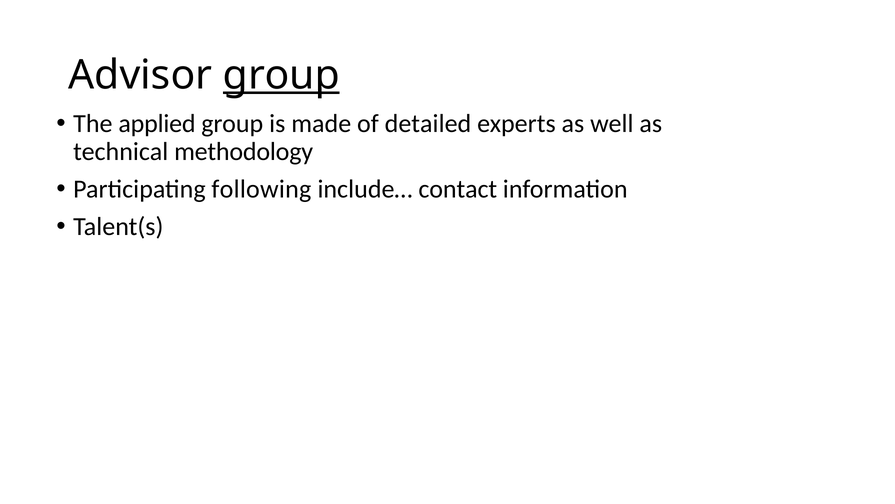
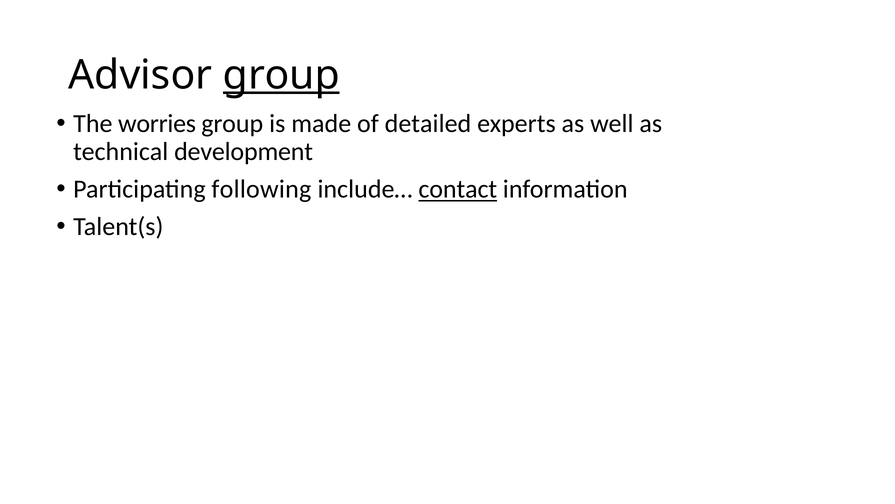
applied: applied -> worries
methodology: methodology -> development
contact underline: none -> present
